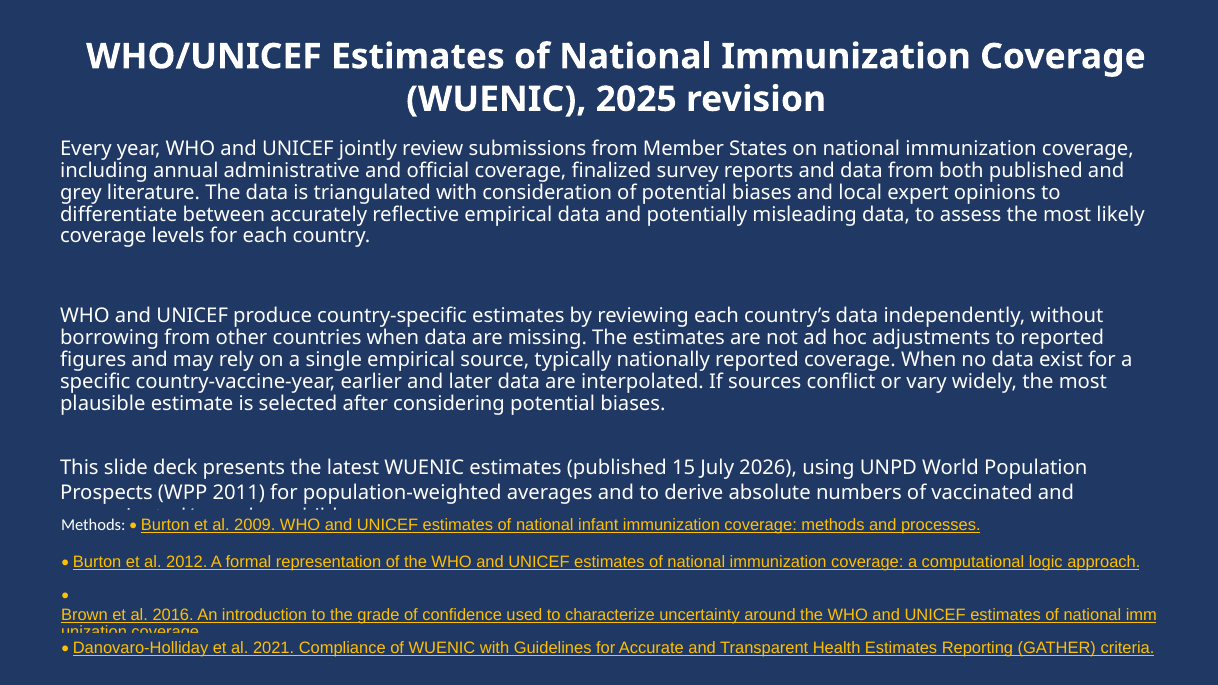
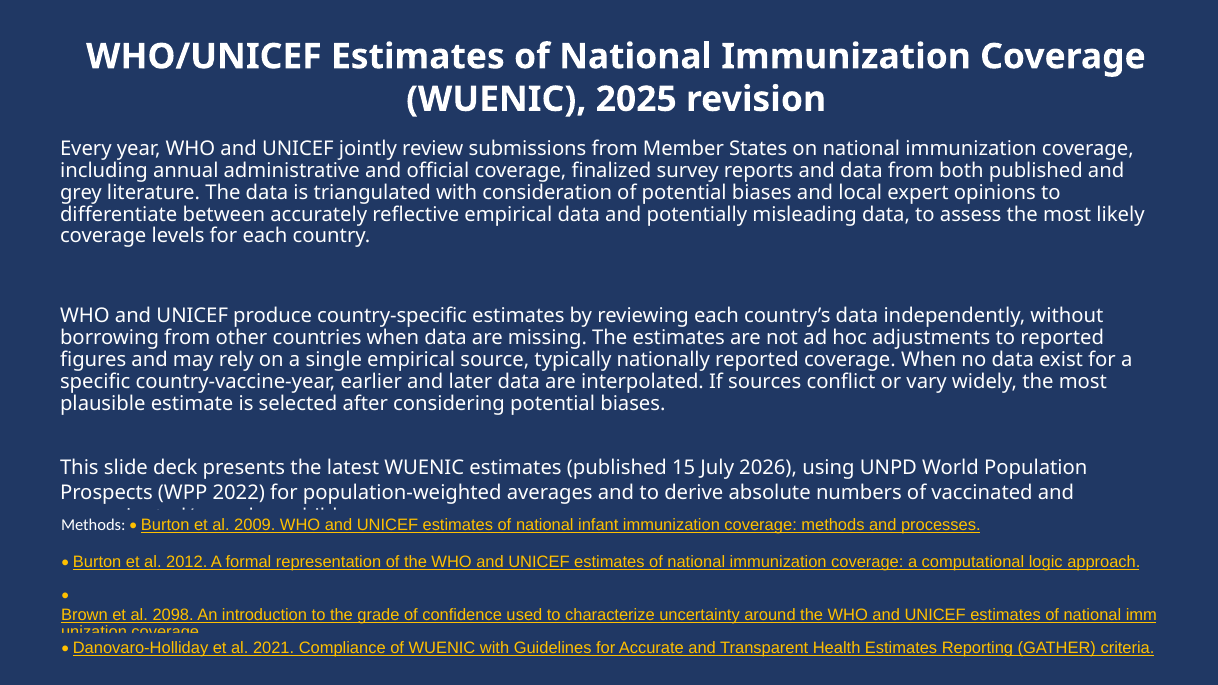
2011: 2011 -> 2022
2016: 2016 -> 2098
